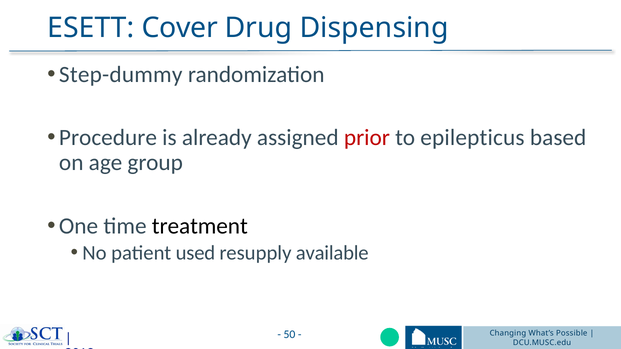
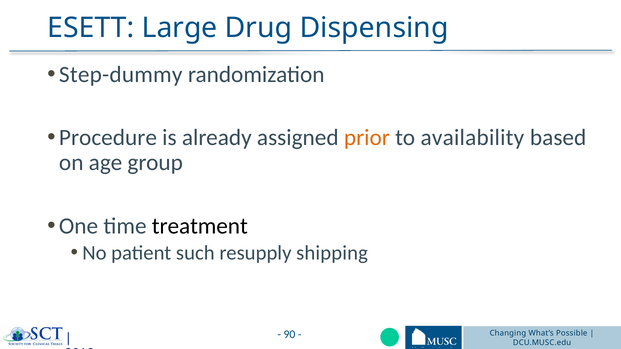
Cover: Cover -> Large
prior colour: red -> orange
epilepticus: epilepticus -> availability
used: used -> such
available: available -> shipping
50: 50 -> 90
